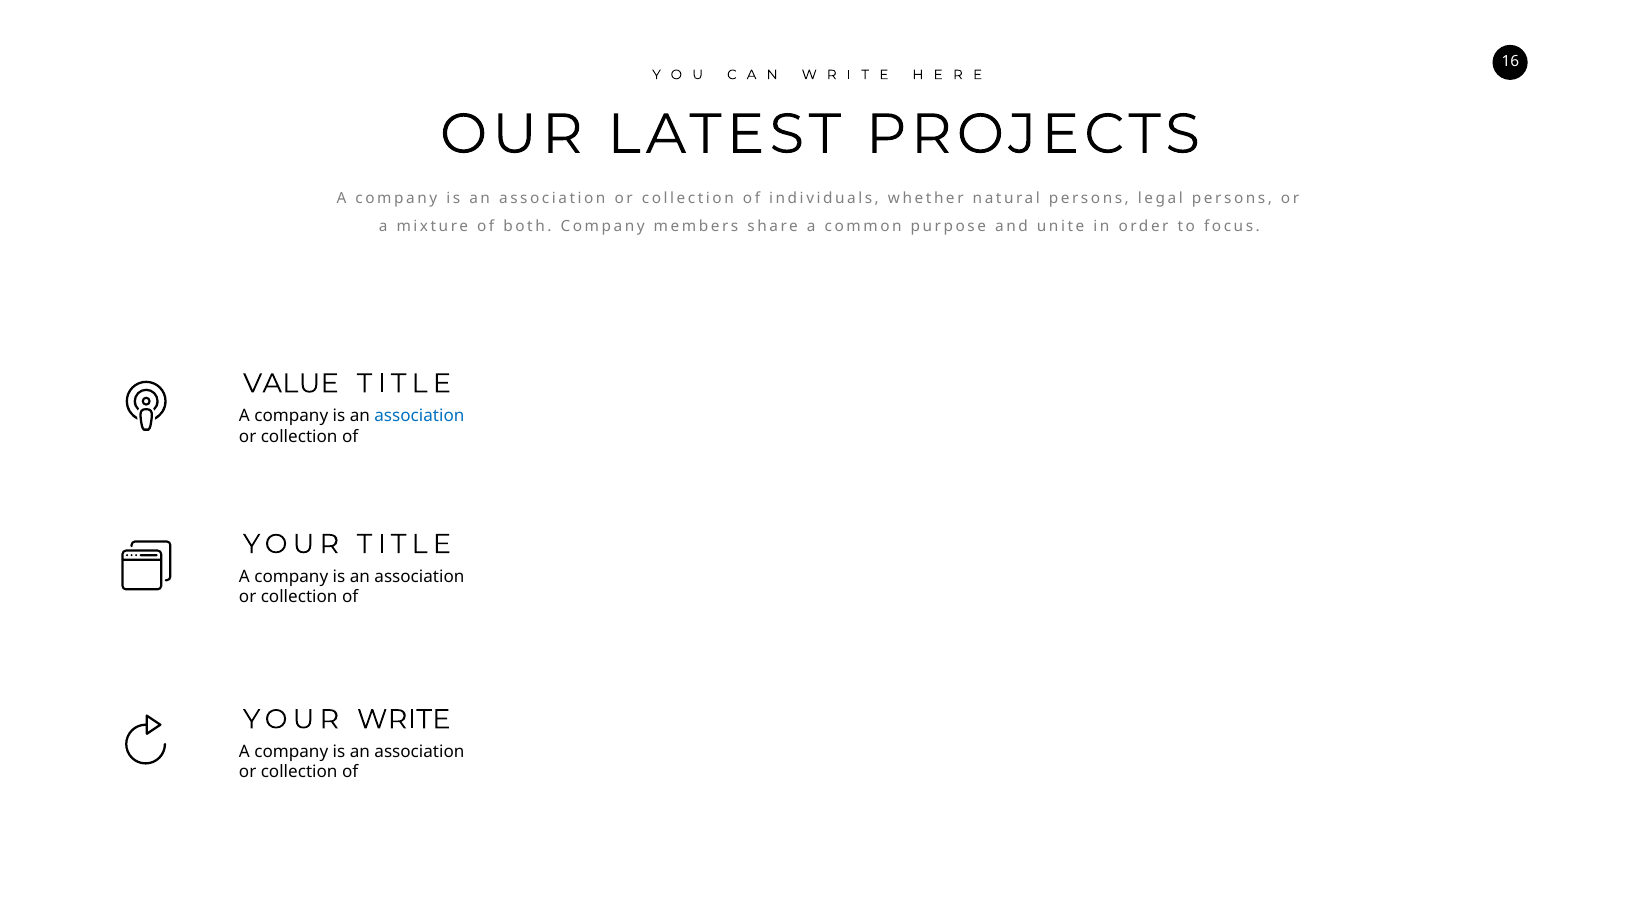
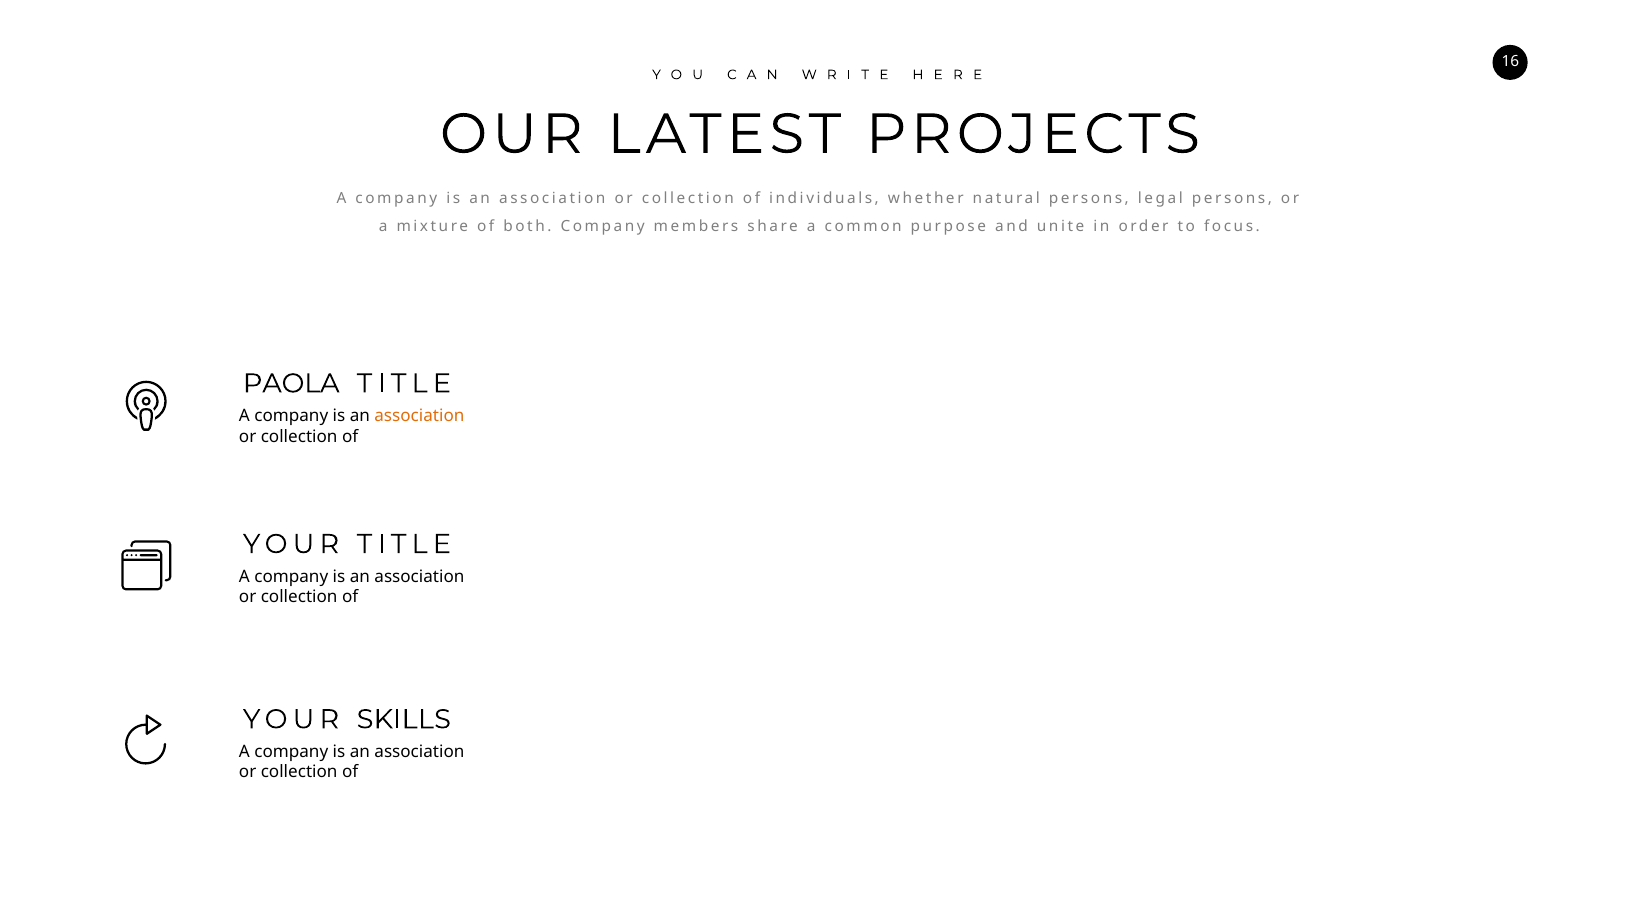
VALUE: VALUE -> PAOLA
association at (419, 416) colour: blue -> orange
WRITE: WRITE -> SKILLS
